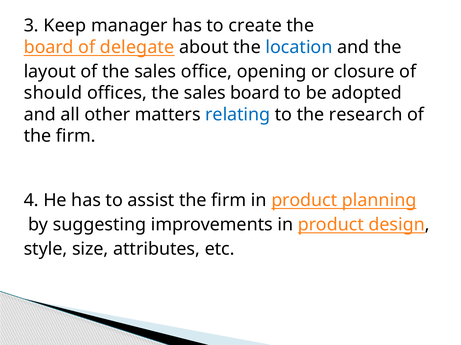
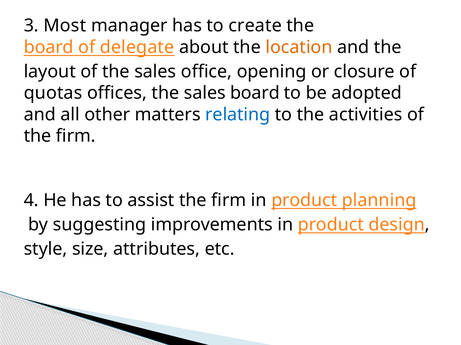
Keep: Keep -> Most
location colour: blue -> orange
should: should -> quotas
research: research -> activities
